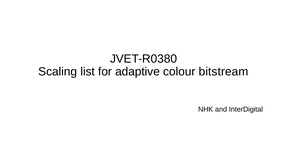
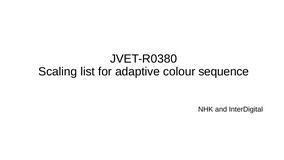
bitstream: bitstream -> sequence
